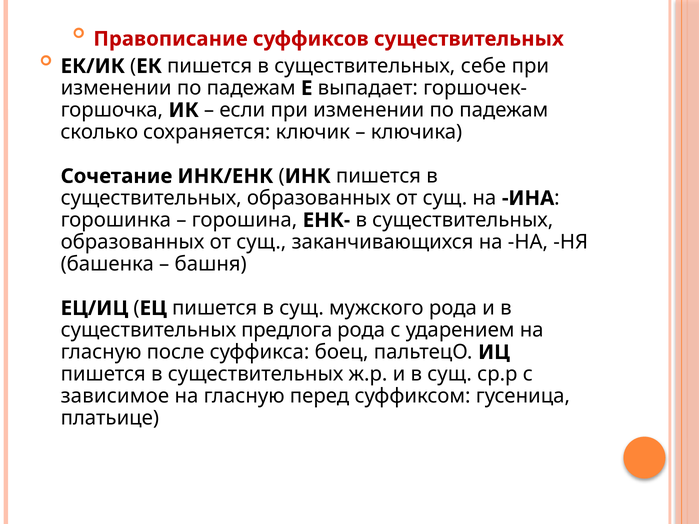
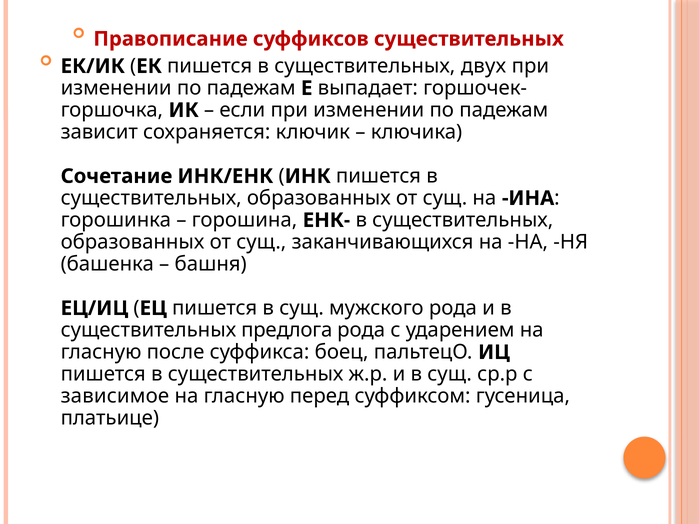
себе: себе -> двух
сколько: сколько -> зависит
